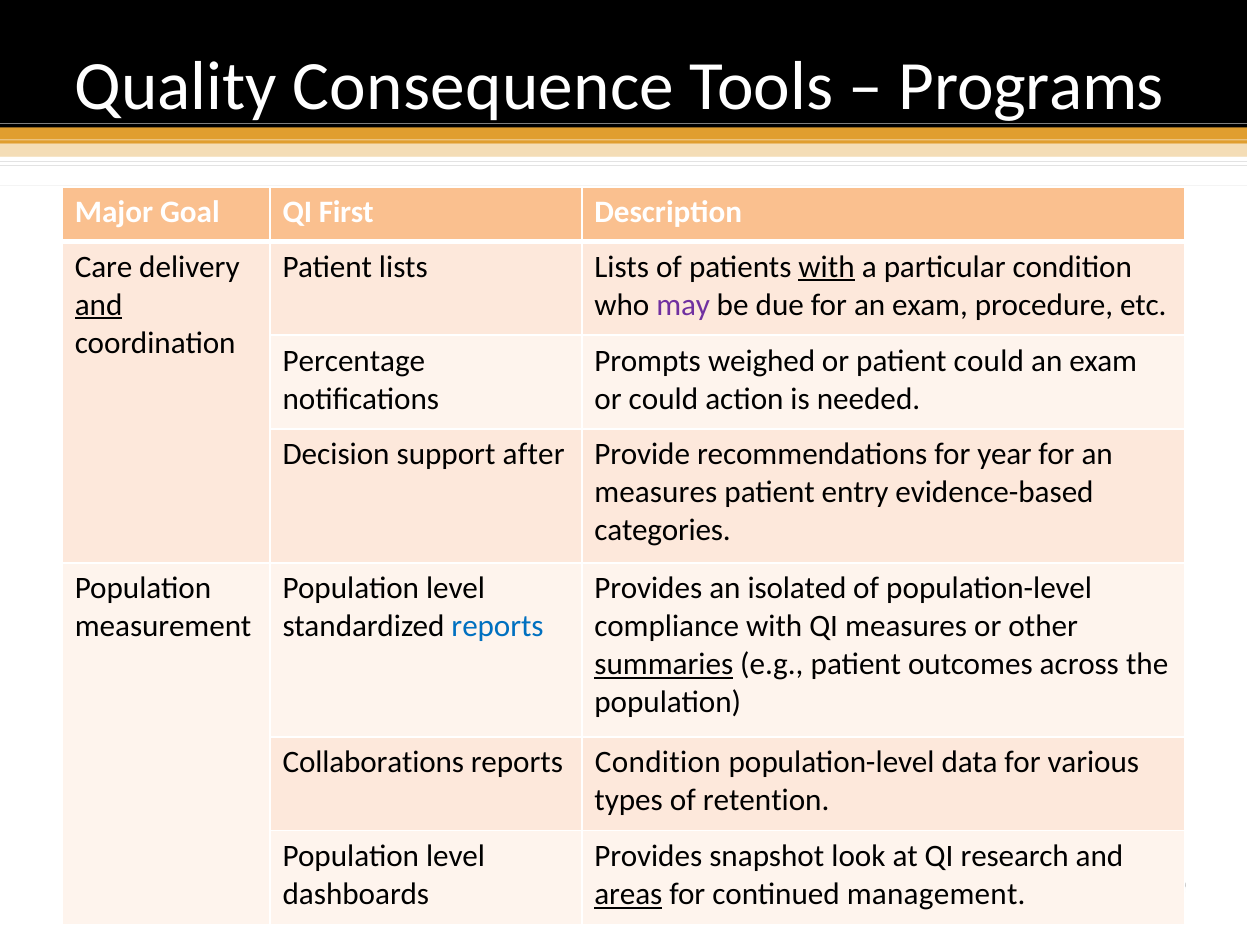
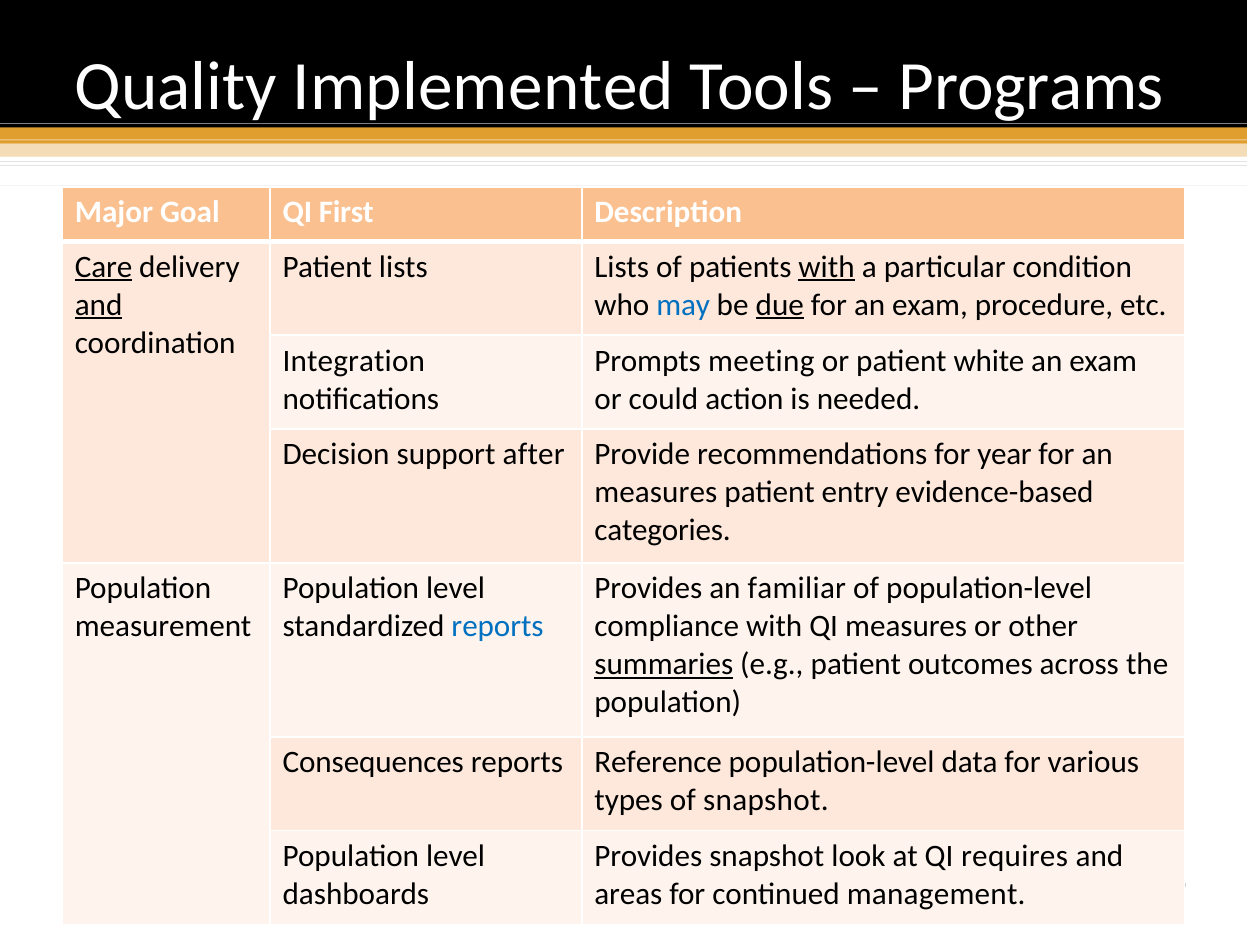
Consequence: Consequence -> Implemented
Care underline: none -> present
may colour: purple -> blue
due underline: none -> present
Percentage: Percentage -> Integration
weighed: weighed -> meeting
patient could: could -> white
isolated: isolated -> familiar
Collaborations: Collaborations -> Consequences
reports Condition: Condition -> Reference
of retention: retention -> snapshot
research: research -> requires
areas underline: present -> none
